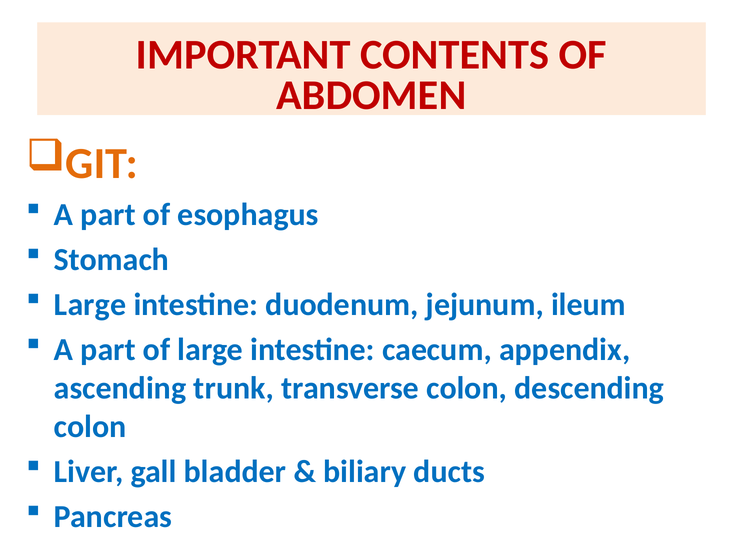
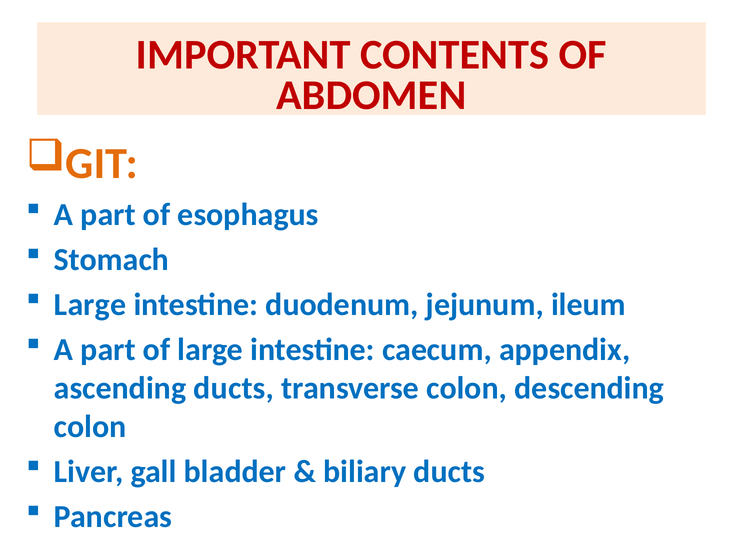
ascending trunk: trunk -> ducts
